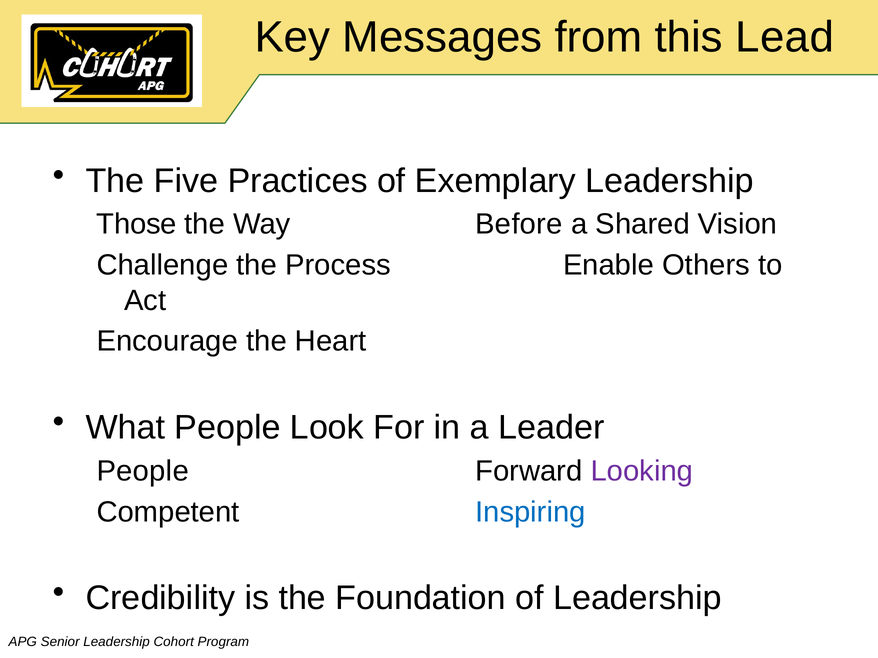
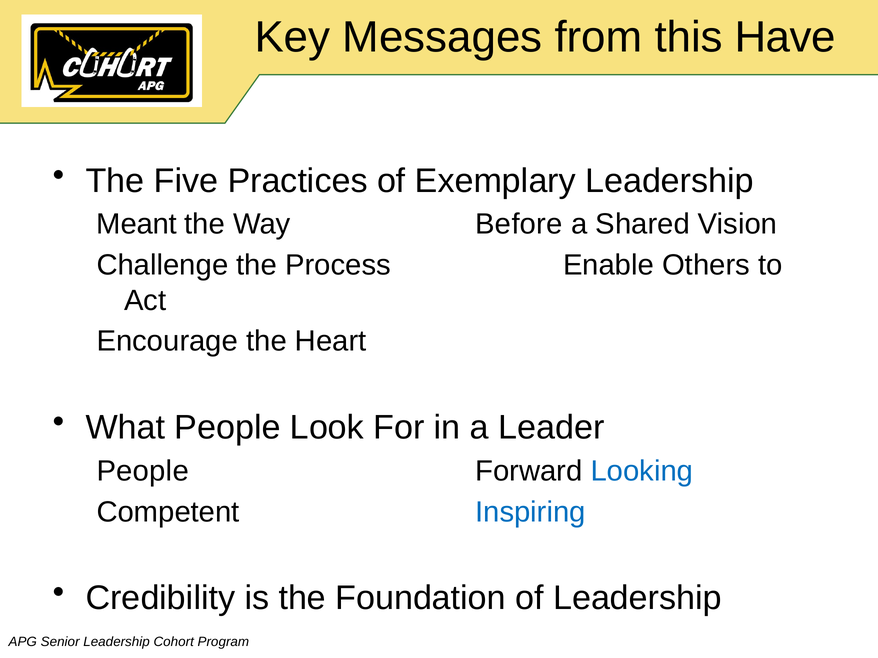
Lead: Lead -> Have
Those: Those -> Meant
Looking colour: purple -> blue
